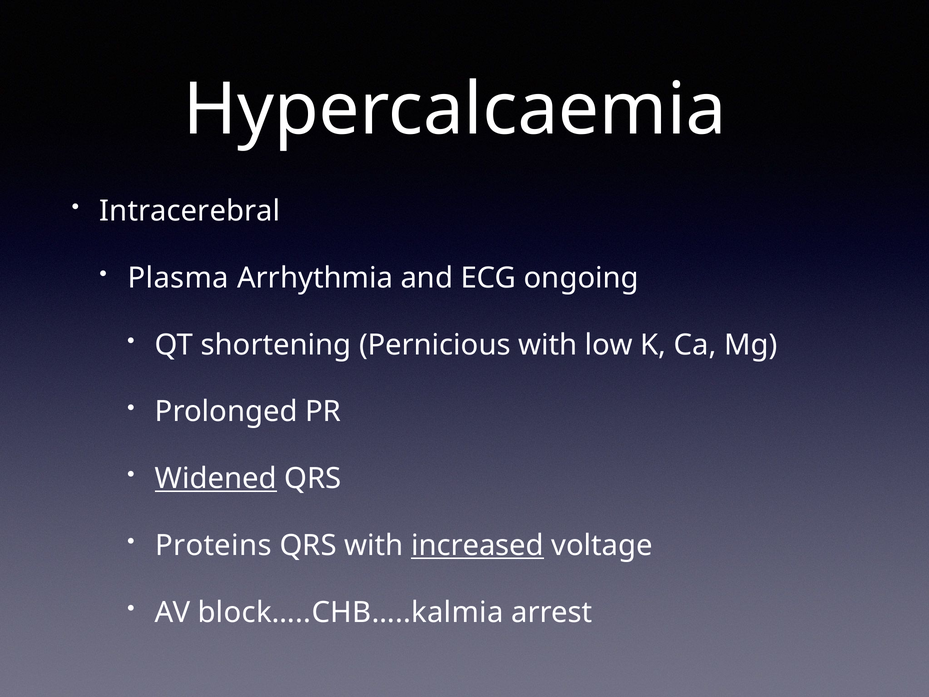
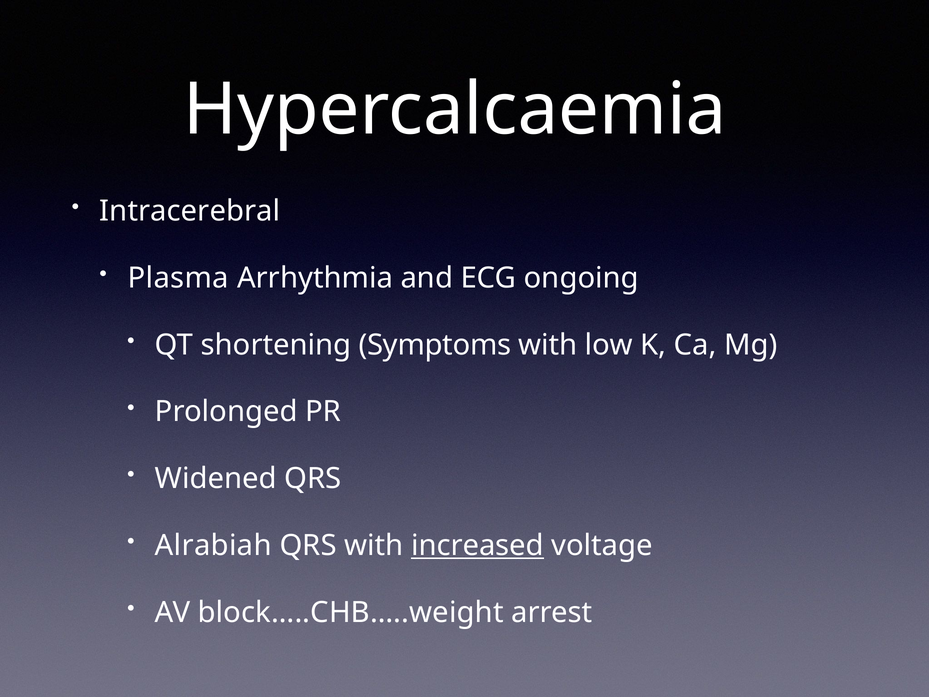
Pernicious: Pernicious -> Symptoms
Widened underline: present -> none
Proteins: Proteins -> Alrabiah
block…..CHB…..kalmia: block…..CHB…..kalmia -> block…..CHB…..weight
